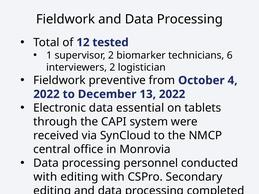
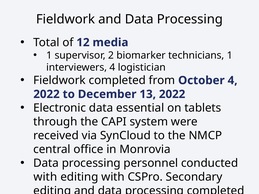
tested: tested -> media
technicians 6: 6 -> 1
interviewers 2: 2 -> 4
Fieldwork preventive: preventive -> completed
